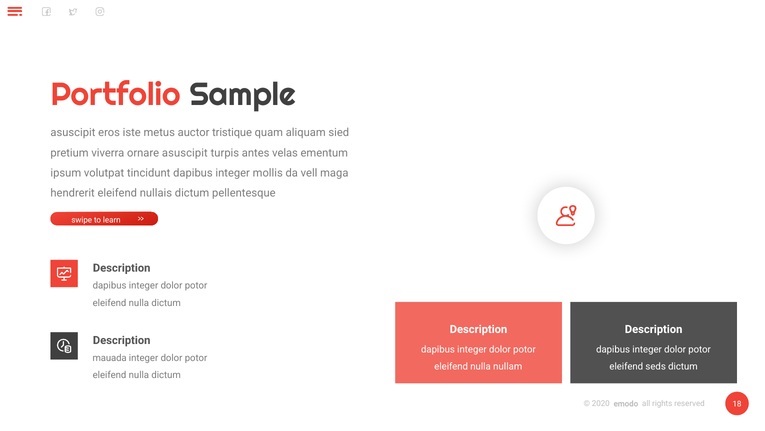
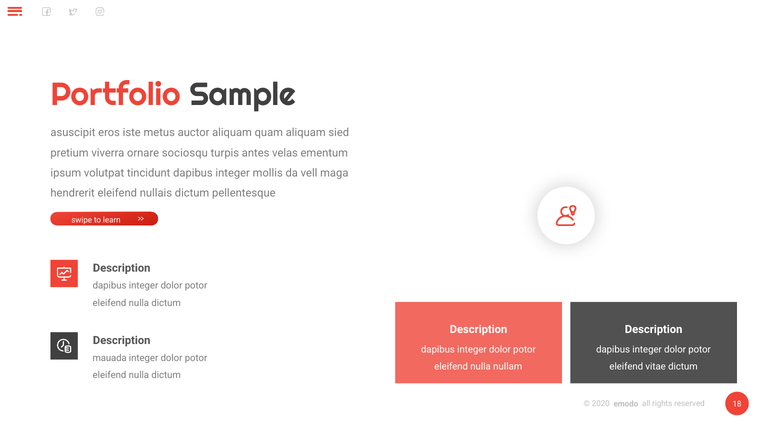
auctor tristique: tristique -> aliquam
ornare asuscipit: asuscipit -> sociosqu
seds: seds -> vitae
